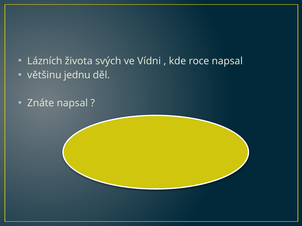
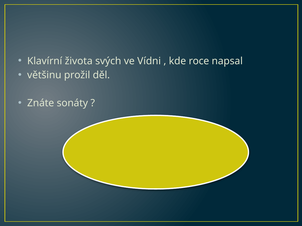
Lázních at (45, 61): Lázních -> Klavírní
jednu: jednu -> prožil
Znáte napsal: napsal -> sonáty
